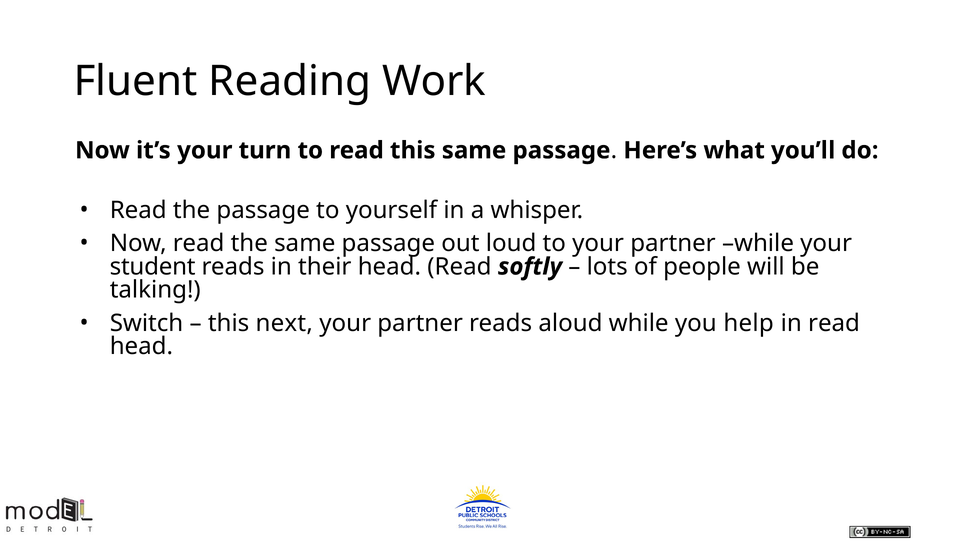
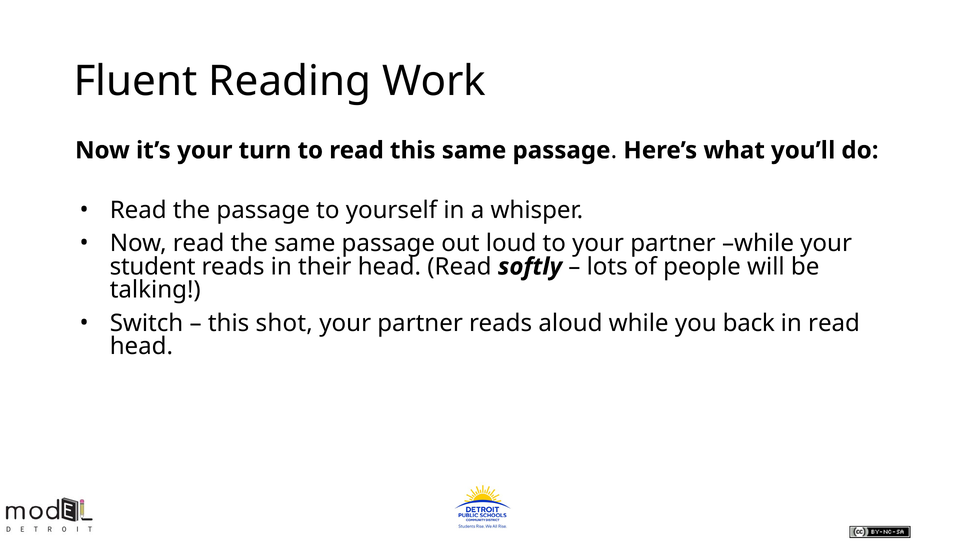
next: next -> shot
help: help -> back
